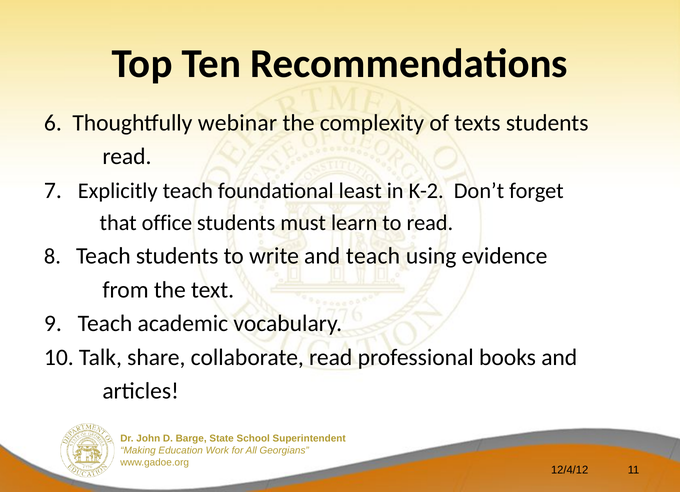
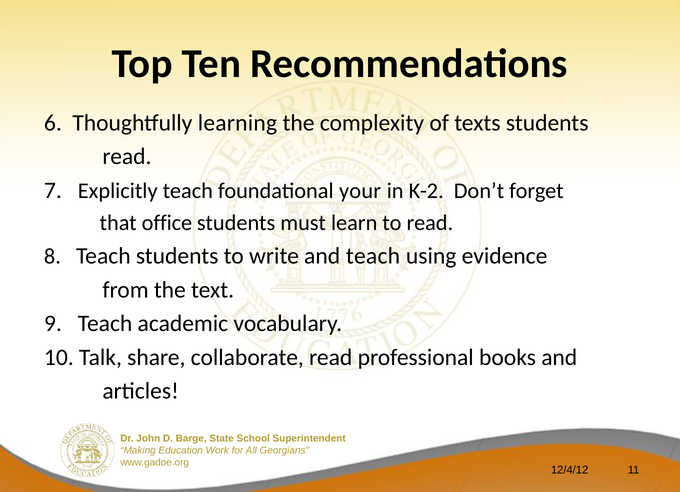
webinar: webinar -> learning
least: least -> your
